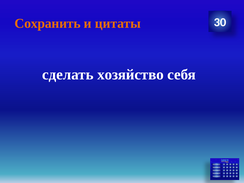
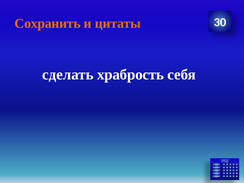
хозяйство: хозяйство -> храбрость
